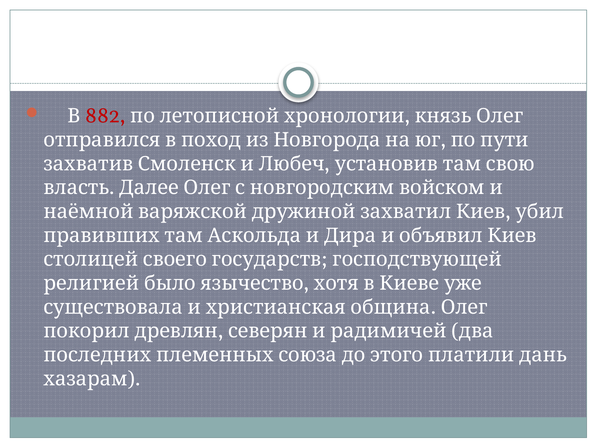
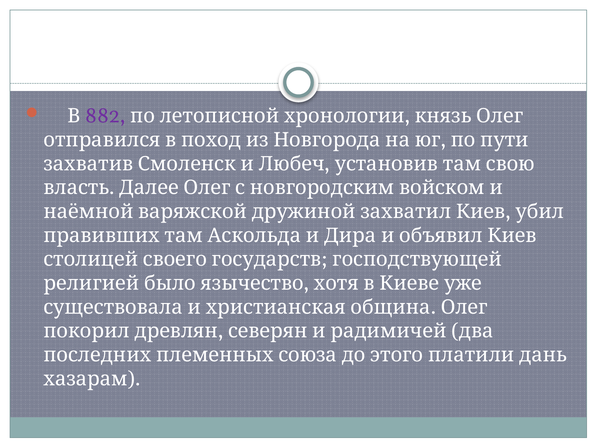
882 colour: red -> purple
